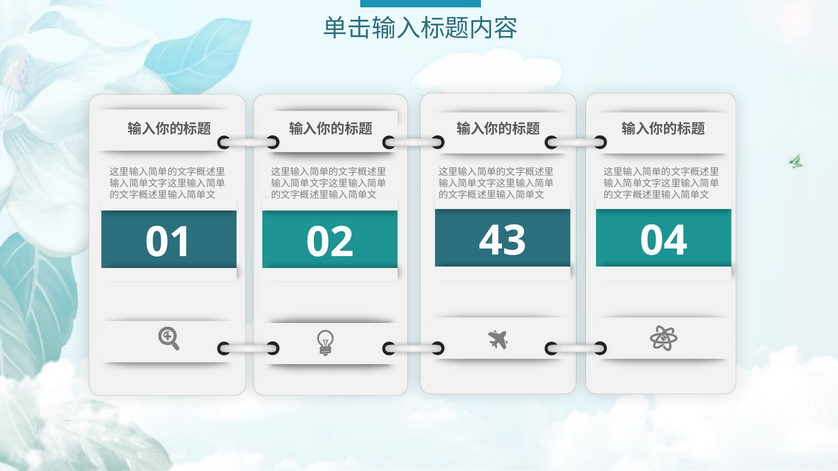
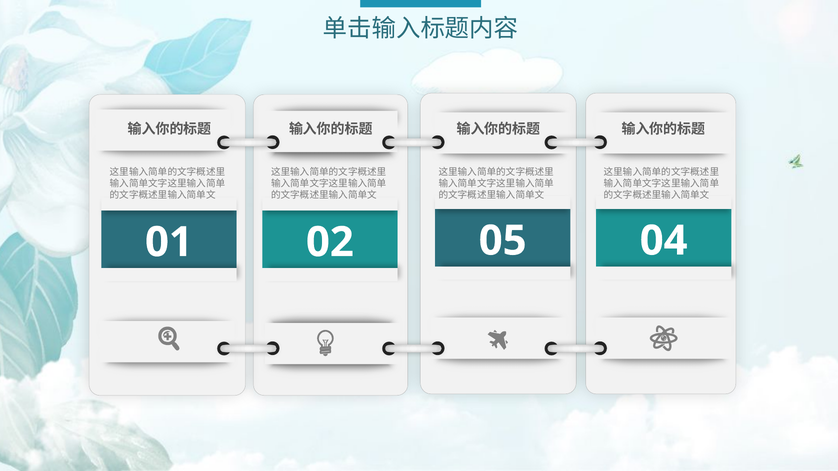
43: 43 -> 05
